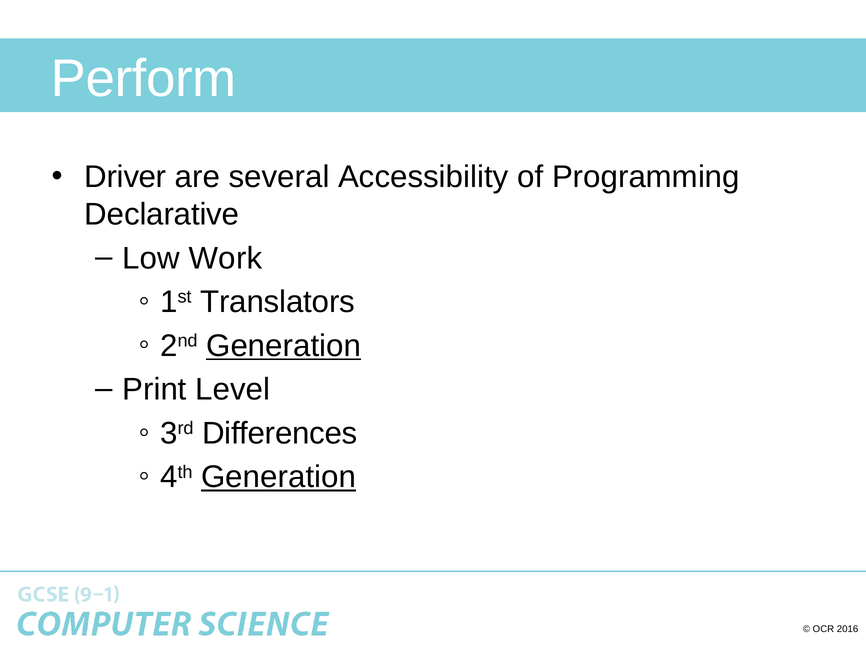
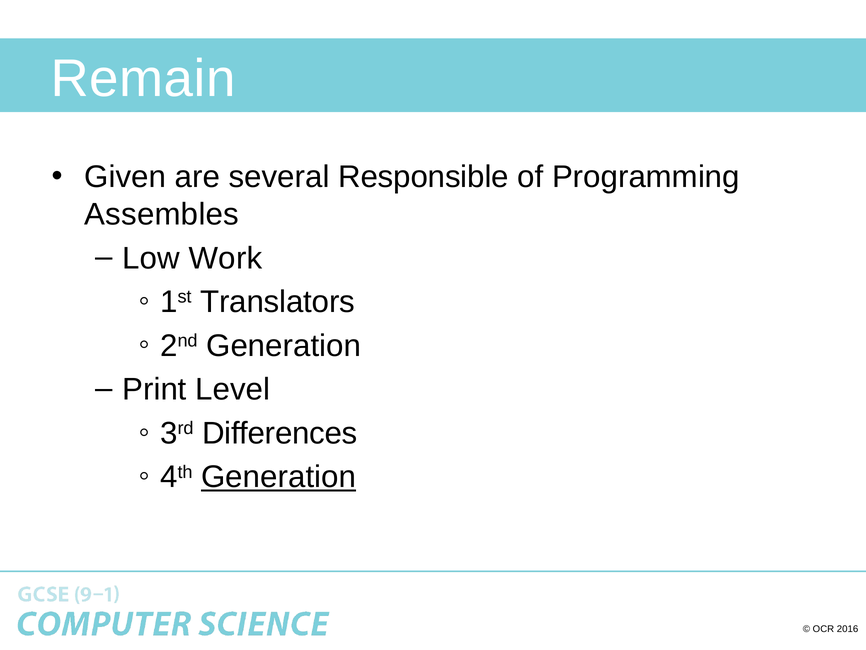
Perform: Perform -> Remain
Driver: Driver -> Given
Accessibility: Accessibility -> Responsible
Declarative: Declarative -> Assembles
Generation at (284, 346) underline: present -> none
